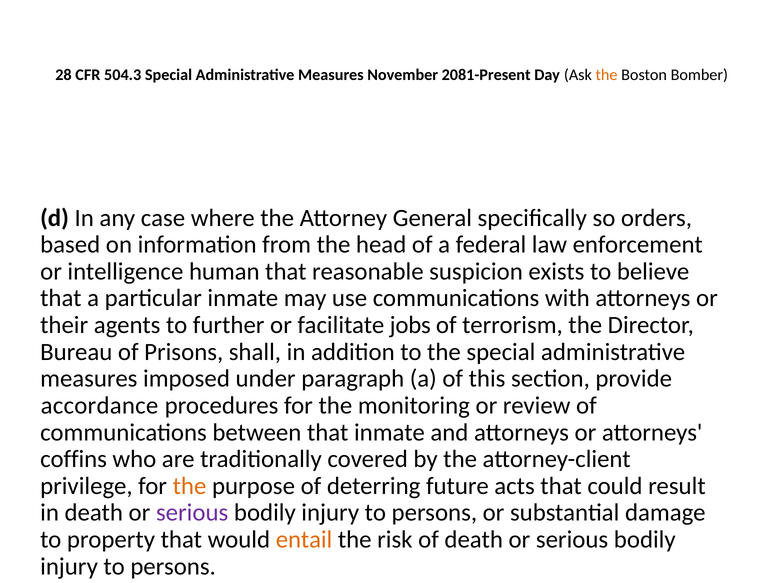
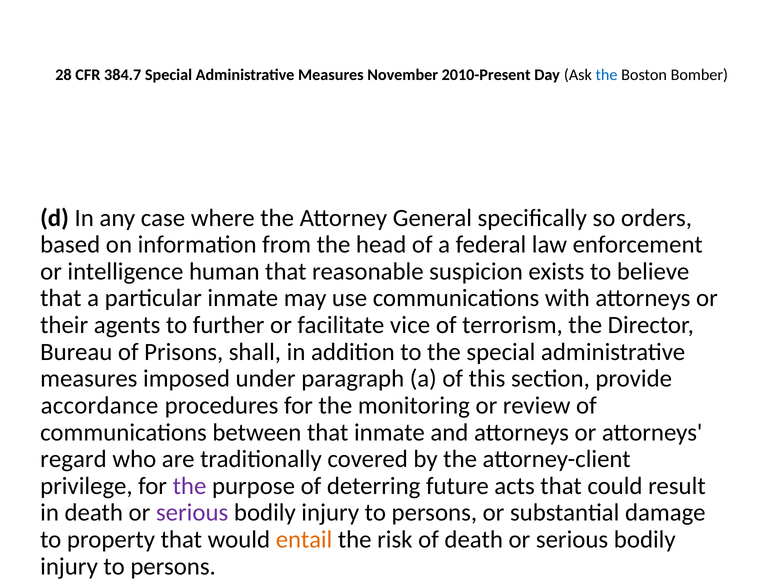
504.3: 504.3 -> 384.7
2081-Present: 2081-Present -> 2010-Present
the at (607, 75) colour: orange -> blue
jobs: jobs -> vice
coffins: coffins -> regard
the at (190, 486) colour: orange -> purple
